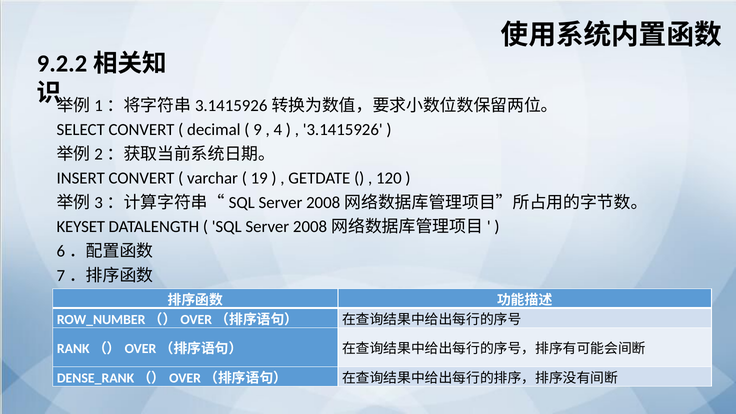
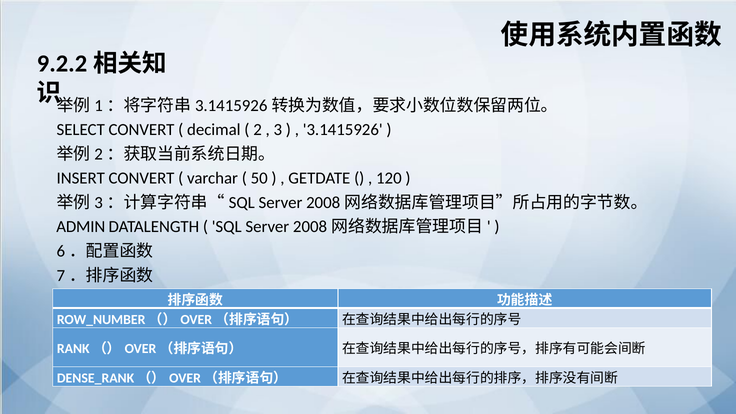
9: 9 -> 2
4: 4 -> 3
19: 19 -> 50
KEYSET: KEYSET -> ADMIN
